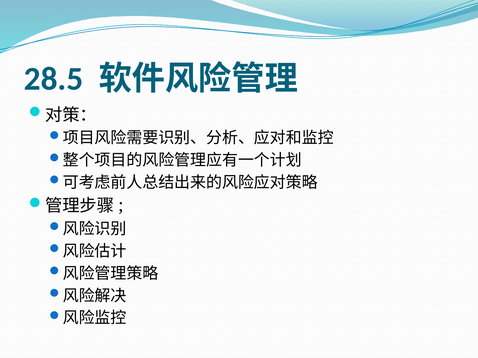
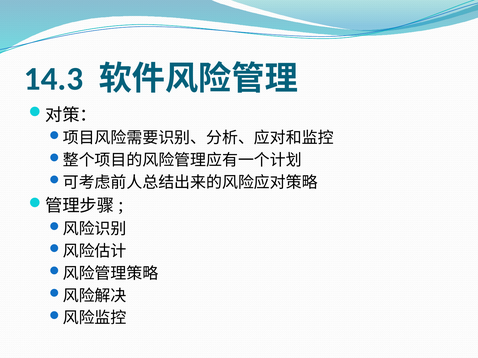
28.5: 28.5 -> 14.3
